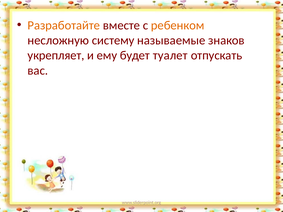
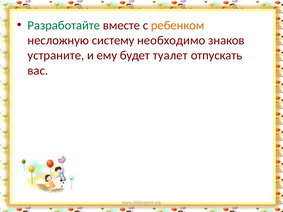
Разработайте colour: orange -> green
называемые: называемые -> необходимо
укрепляет: укрепляет -> устраните
